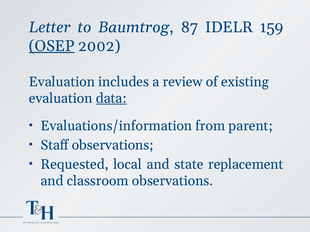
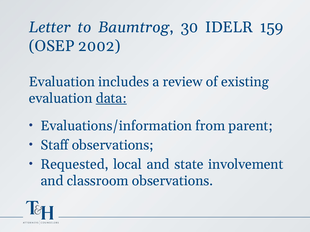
87: 87 -> 30
OSEP underline: present -> none
replacement: replacement -> involvement
